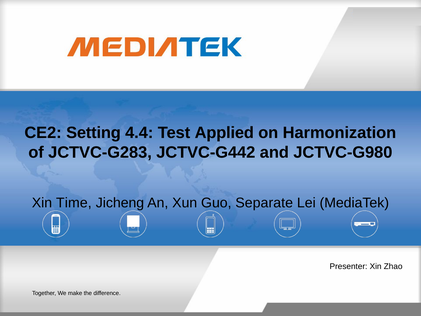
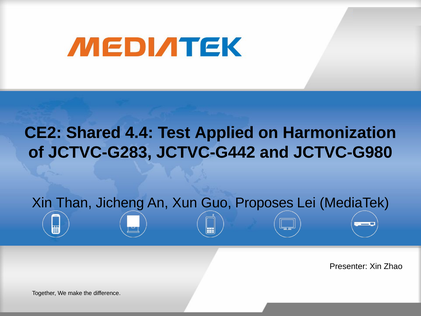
Setting: Setting -> Shared
Time: Time -> Than
Separate: Separate -> Proposes
